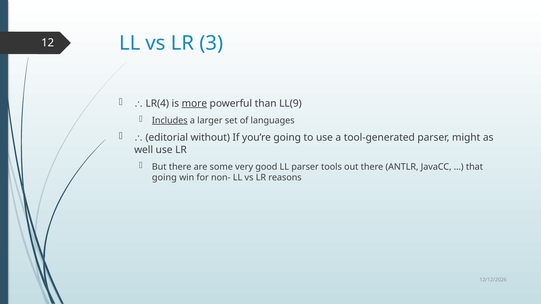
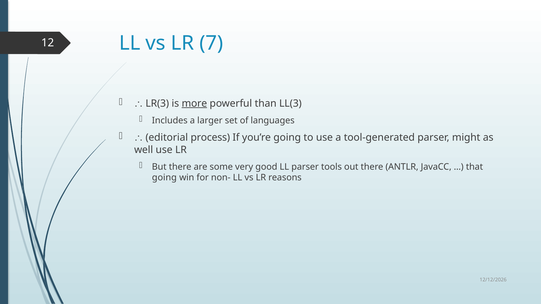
3: 3 -> 7
LR(4: LR(4 -> LR(3
LL(9: LL(9 -> LL(3
Includes underline: present -> none
without: without -> process
